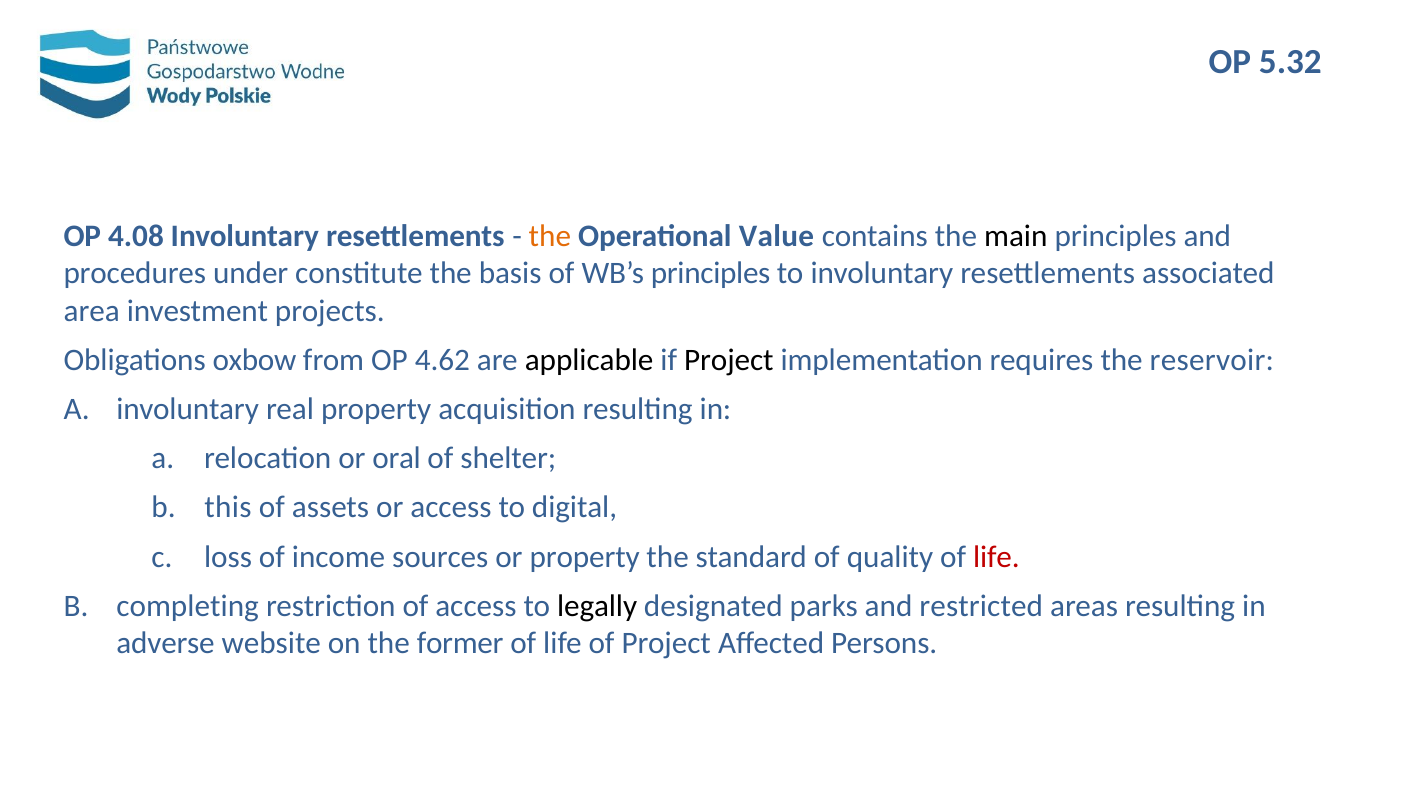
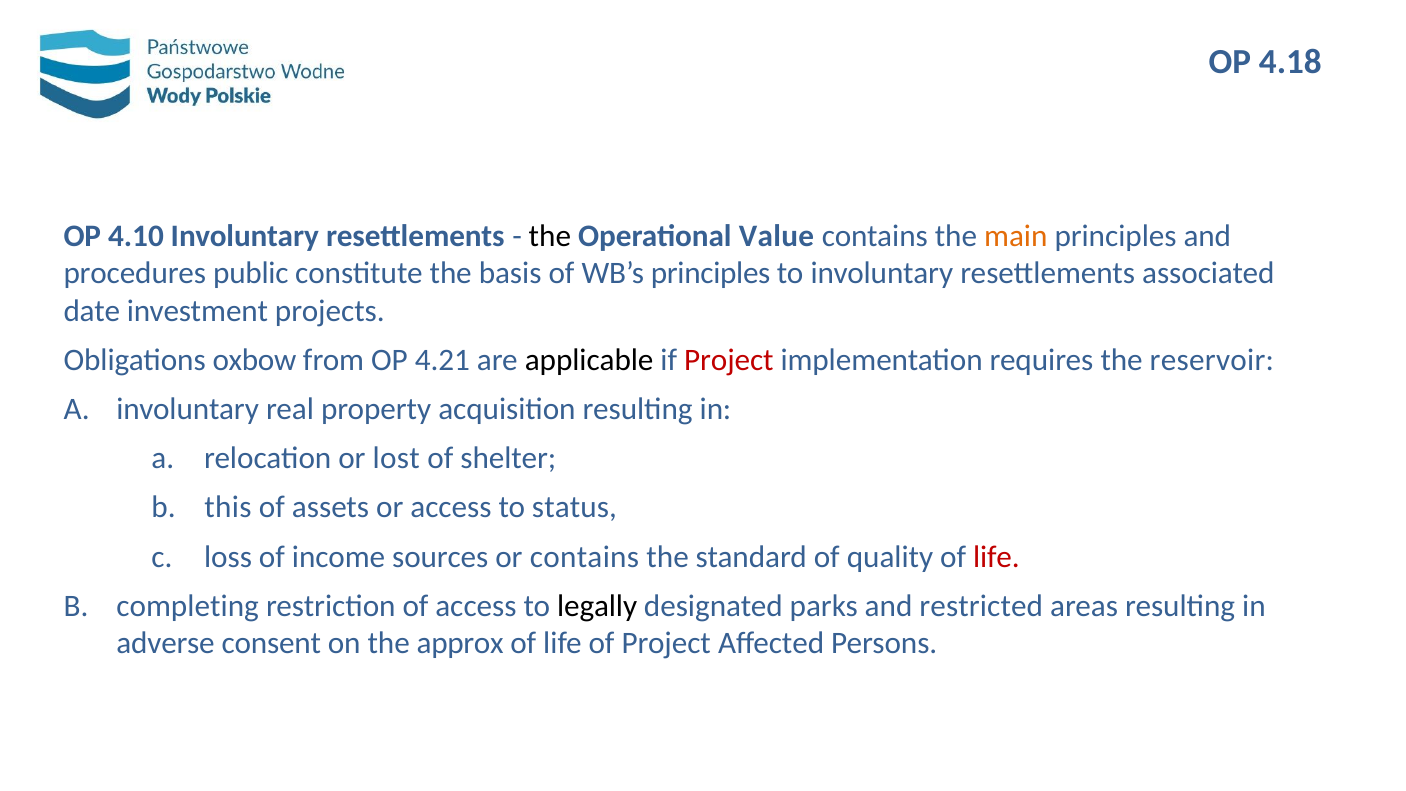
5.32: 5.32 -> 4.18
4.08: 4.08 -> 4.10
the at (550, 236) colour: orange -> black
main colour: black -> orange
under: under -> public
area: area -> date
4.62: 4.62 -> 4.21
Project at (729, 360) colour: black -> red
oral: oral -> lost
digital: digital -> status
or property: property -> contains
website: website -> consent
former: former -> approx
